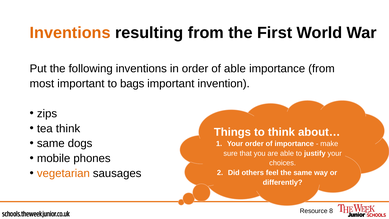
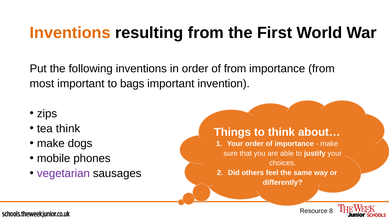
of able: able -> from
same at (51, 143): same -> make
vegetarian colour: orange -> purple
